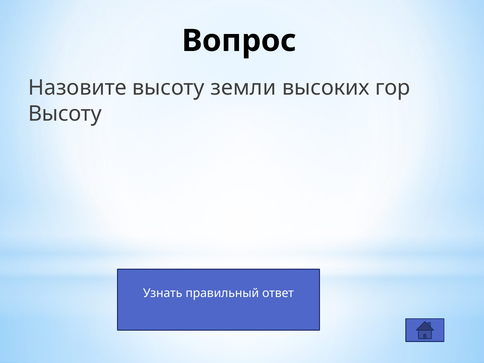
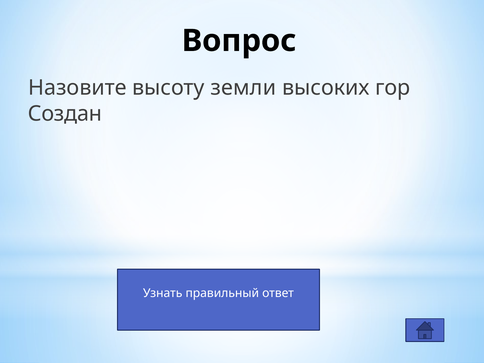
Высоту at (65, 114): Высоту -> Создан
